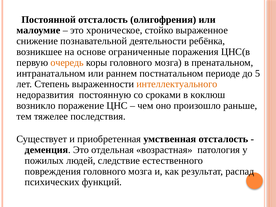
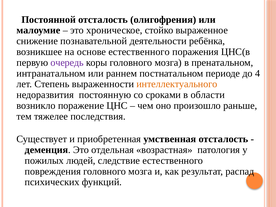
основе ограниченные: ограниченные -> естественного
очередь colour: orange -> purple
5: 5 -> 4
коклюш: коклюш -> области
